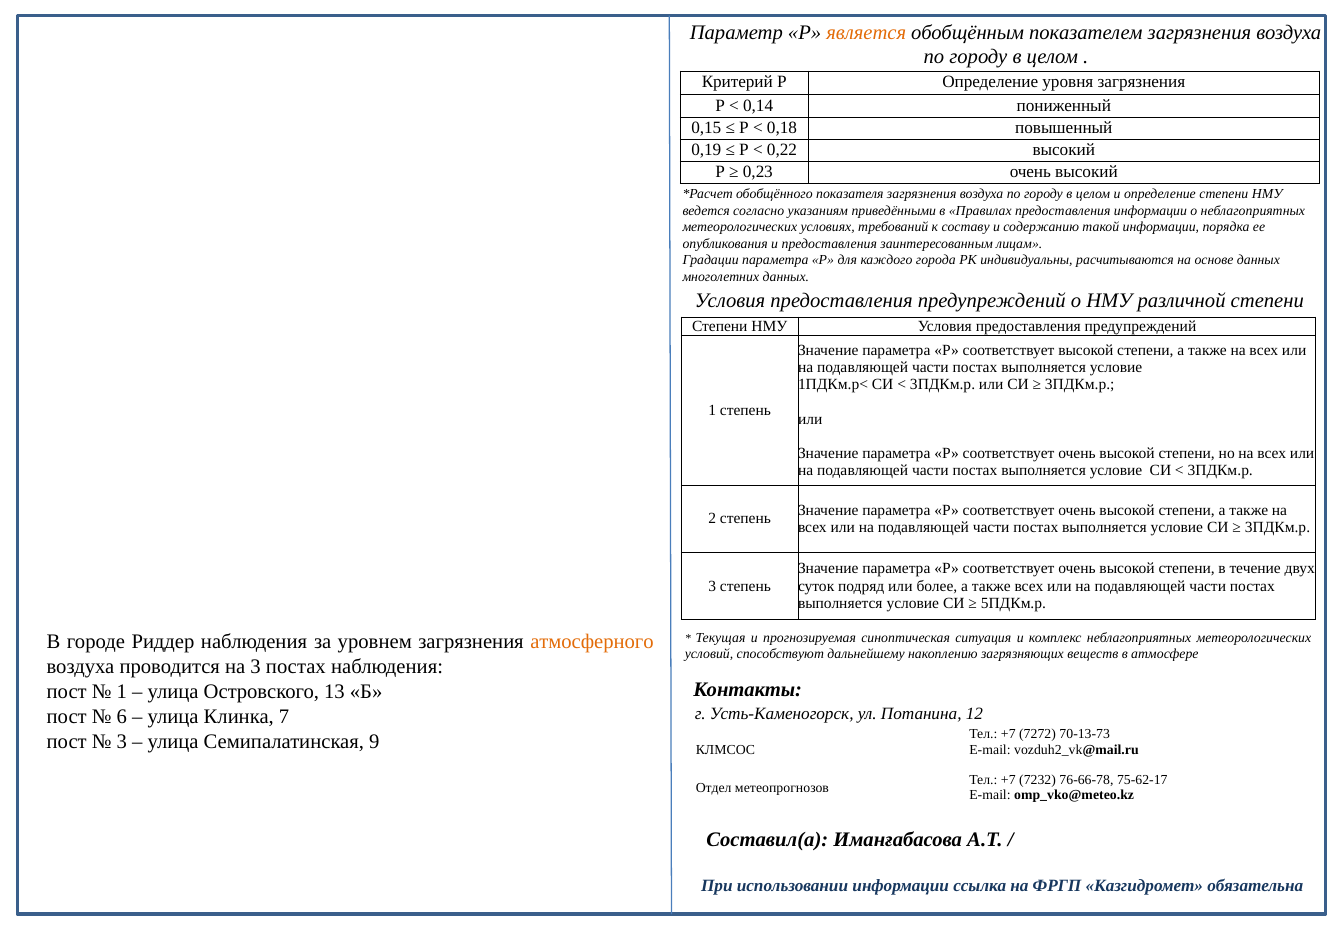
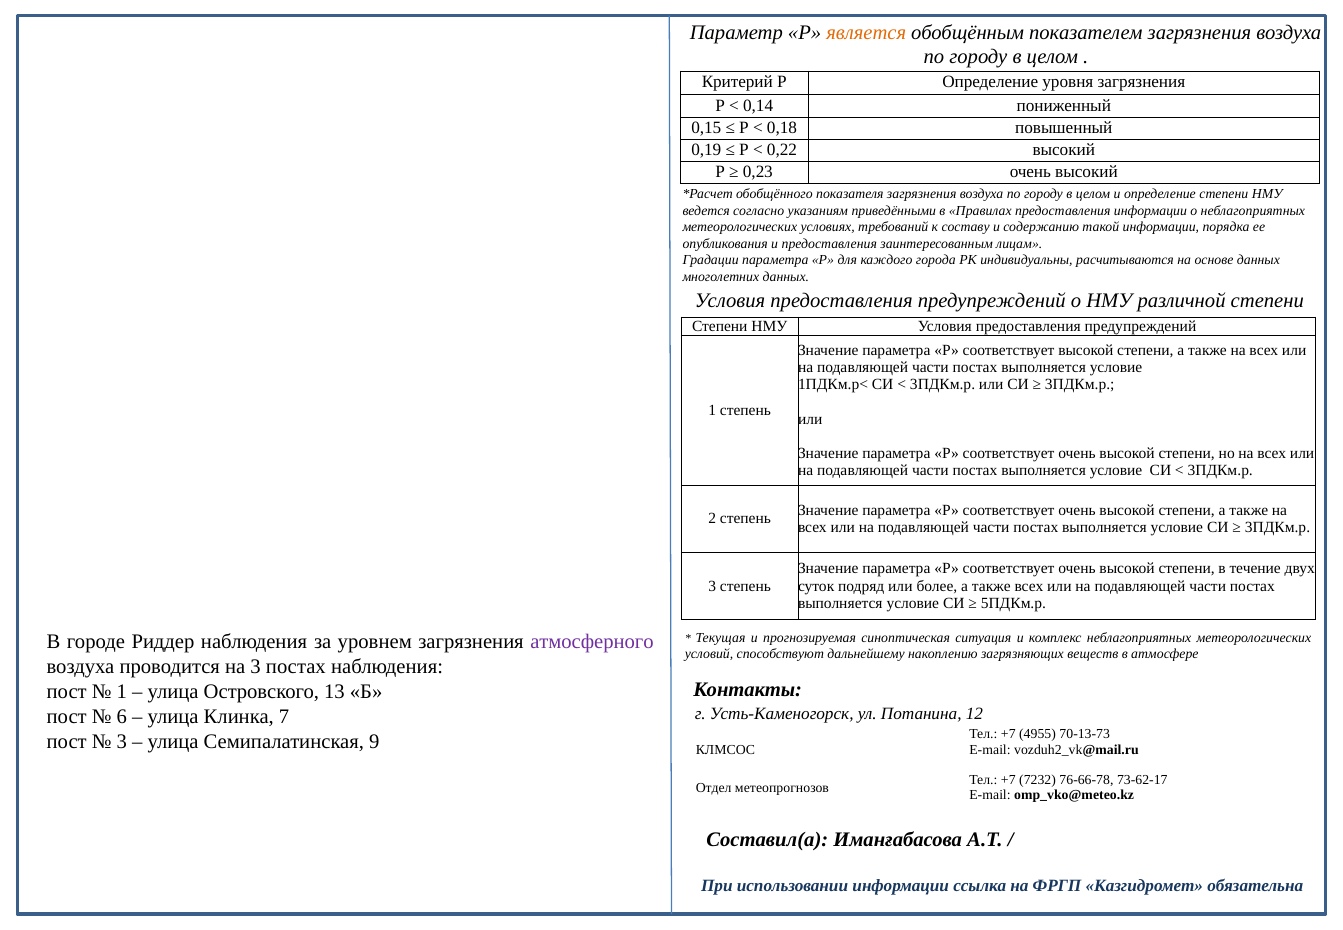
атмосферного colour: orange -> purple
7272: 7272 -> 4955
75-62-17: 75-62-17 -> 73-62-17
